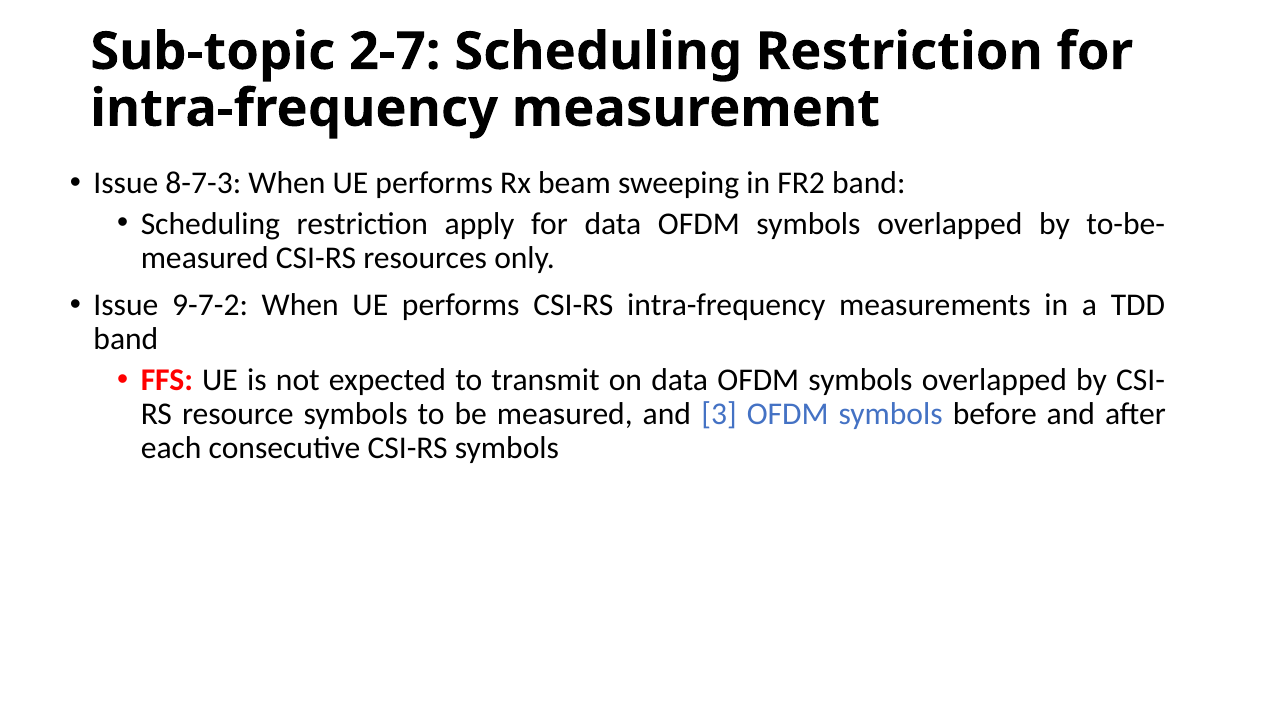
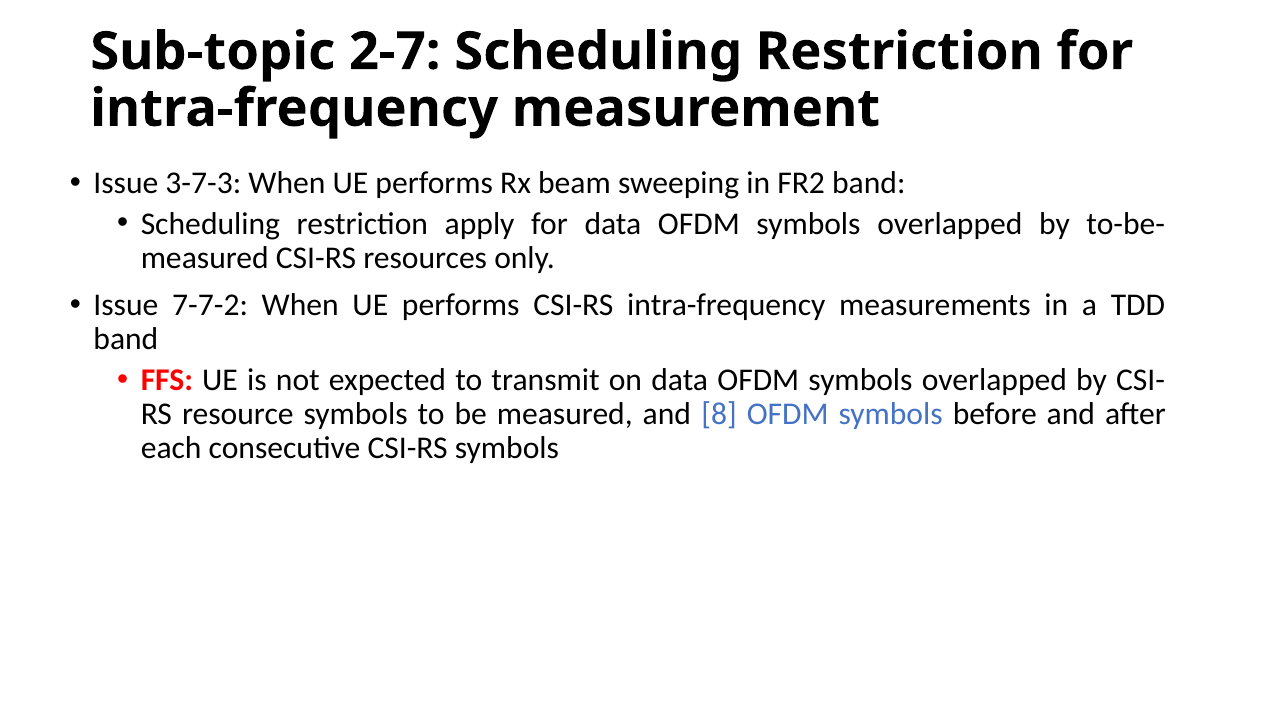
8-7-3: 8-7-3 -> 3-7-3
9-7-2: 9-7-2 -> 7-7-2
3: 3 -> 8
